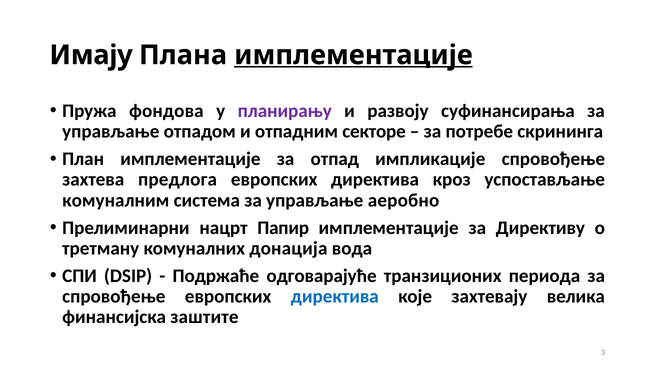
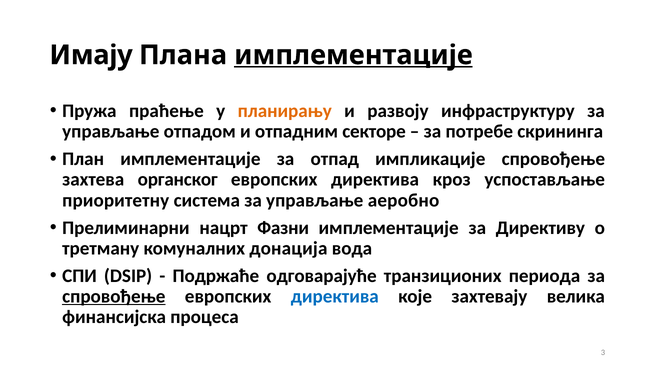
фондова: фондова -> праћење
планирању colour: purple -> orange
суфинансирања: суфинансирања -> инфраструктуру
предлога: предлога -> органског
комуналним: комуналним -> приоритетну
Папир: Папир -> Фазни
спровођење at (114, 296) underline: none -> present
заштите: заштите -> процеса
